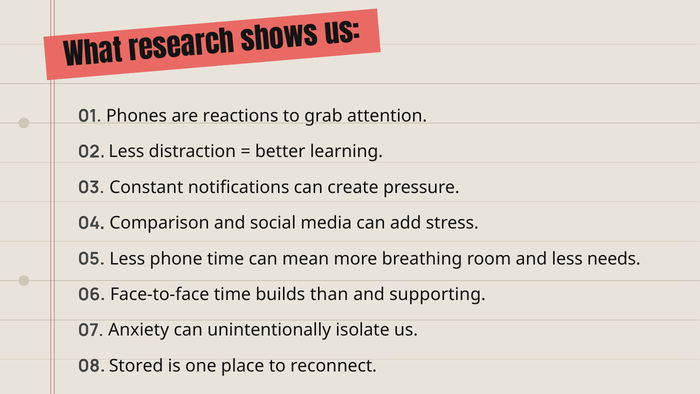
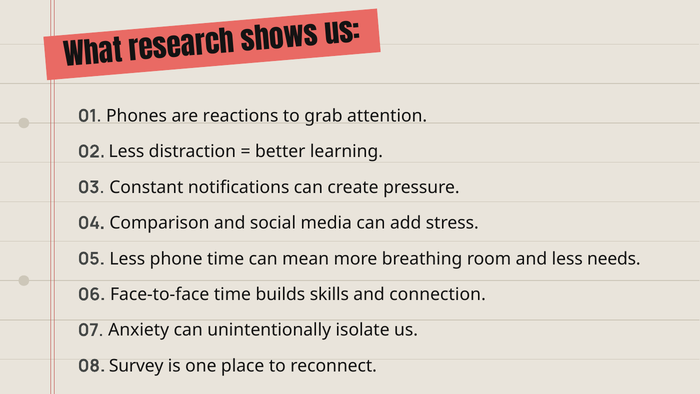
than: than -> skills
supporting: supporting -> connection
Stored: Stored -> Survey
